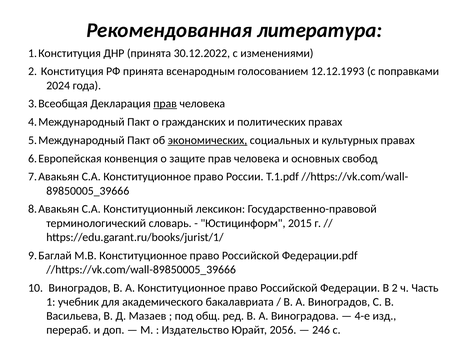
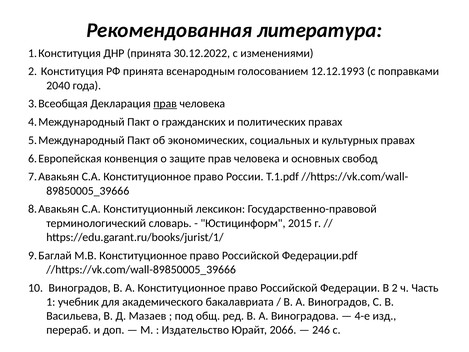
2024: 2024 -> 2040
экономических underline: present -> none
2056: 2056 -> 2066
